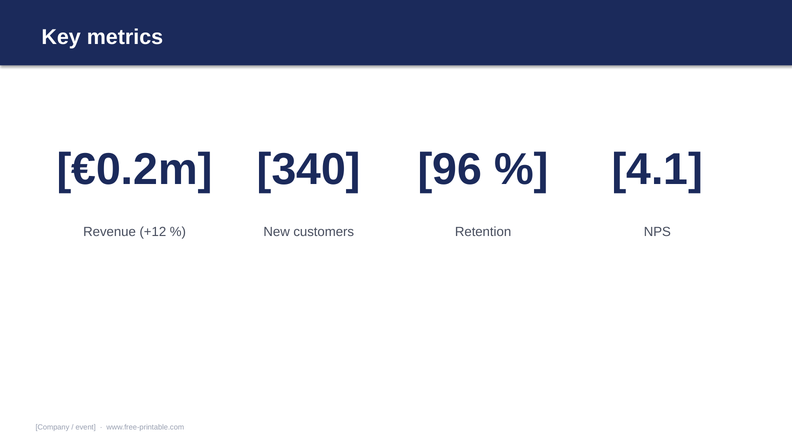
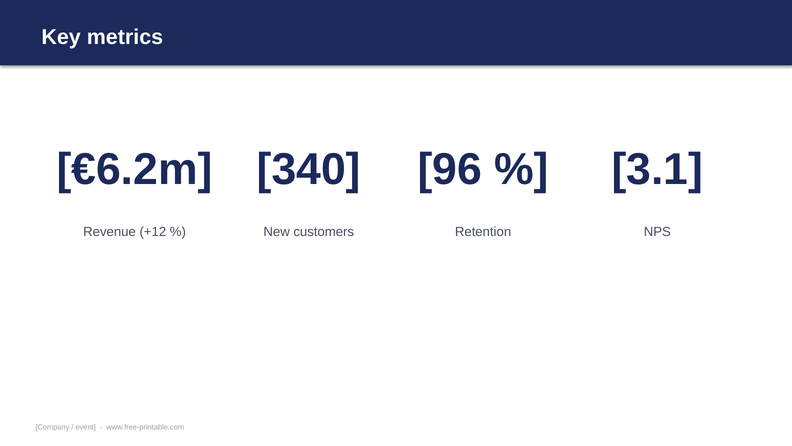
€0.2m: €0.2m -> €6.2m
4.1: 4.1 -> 3.1
